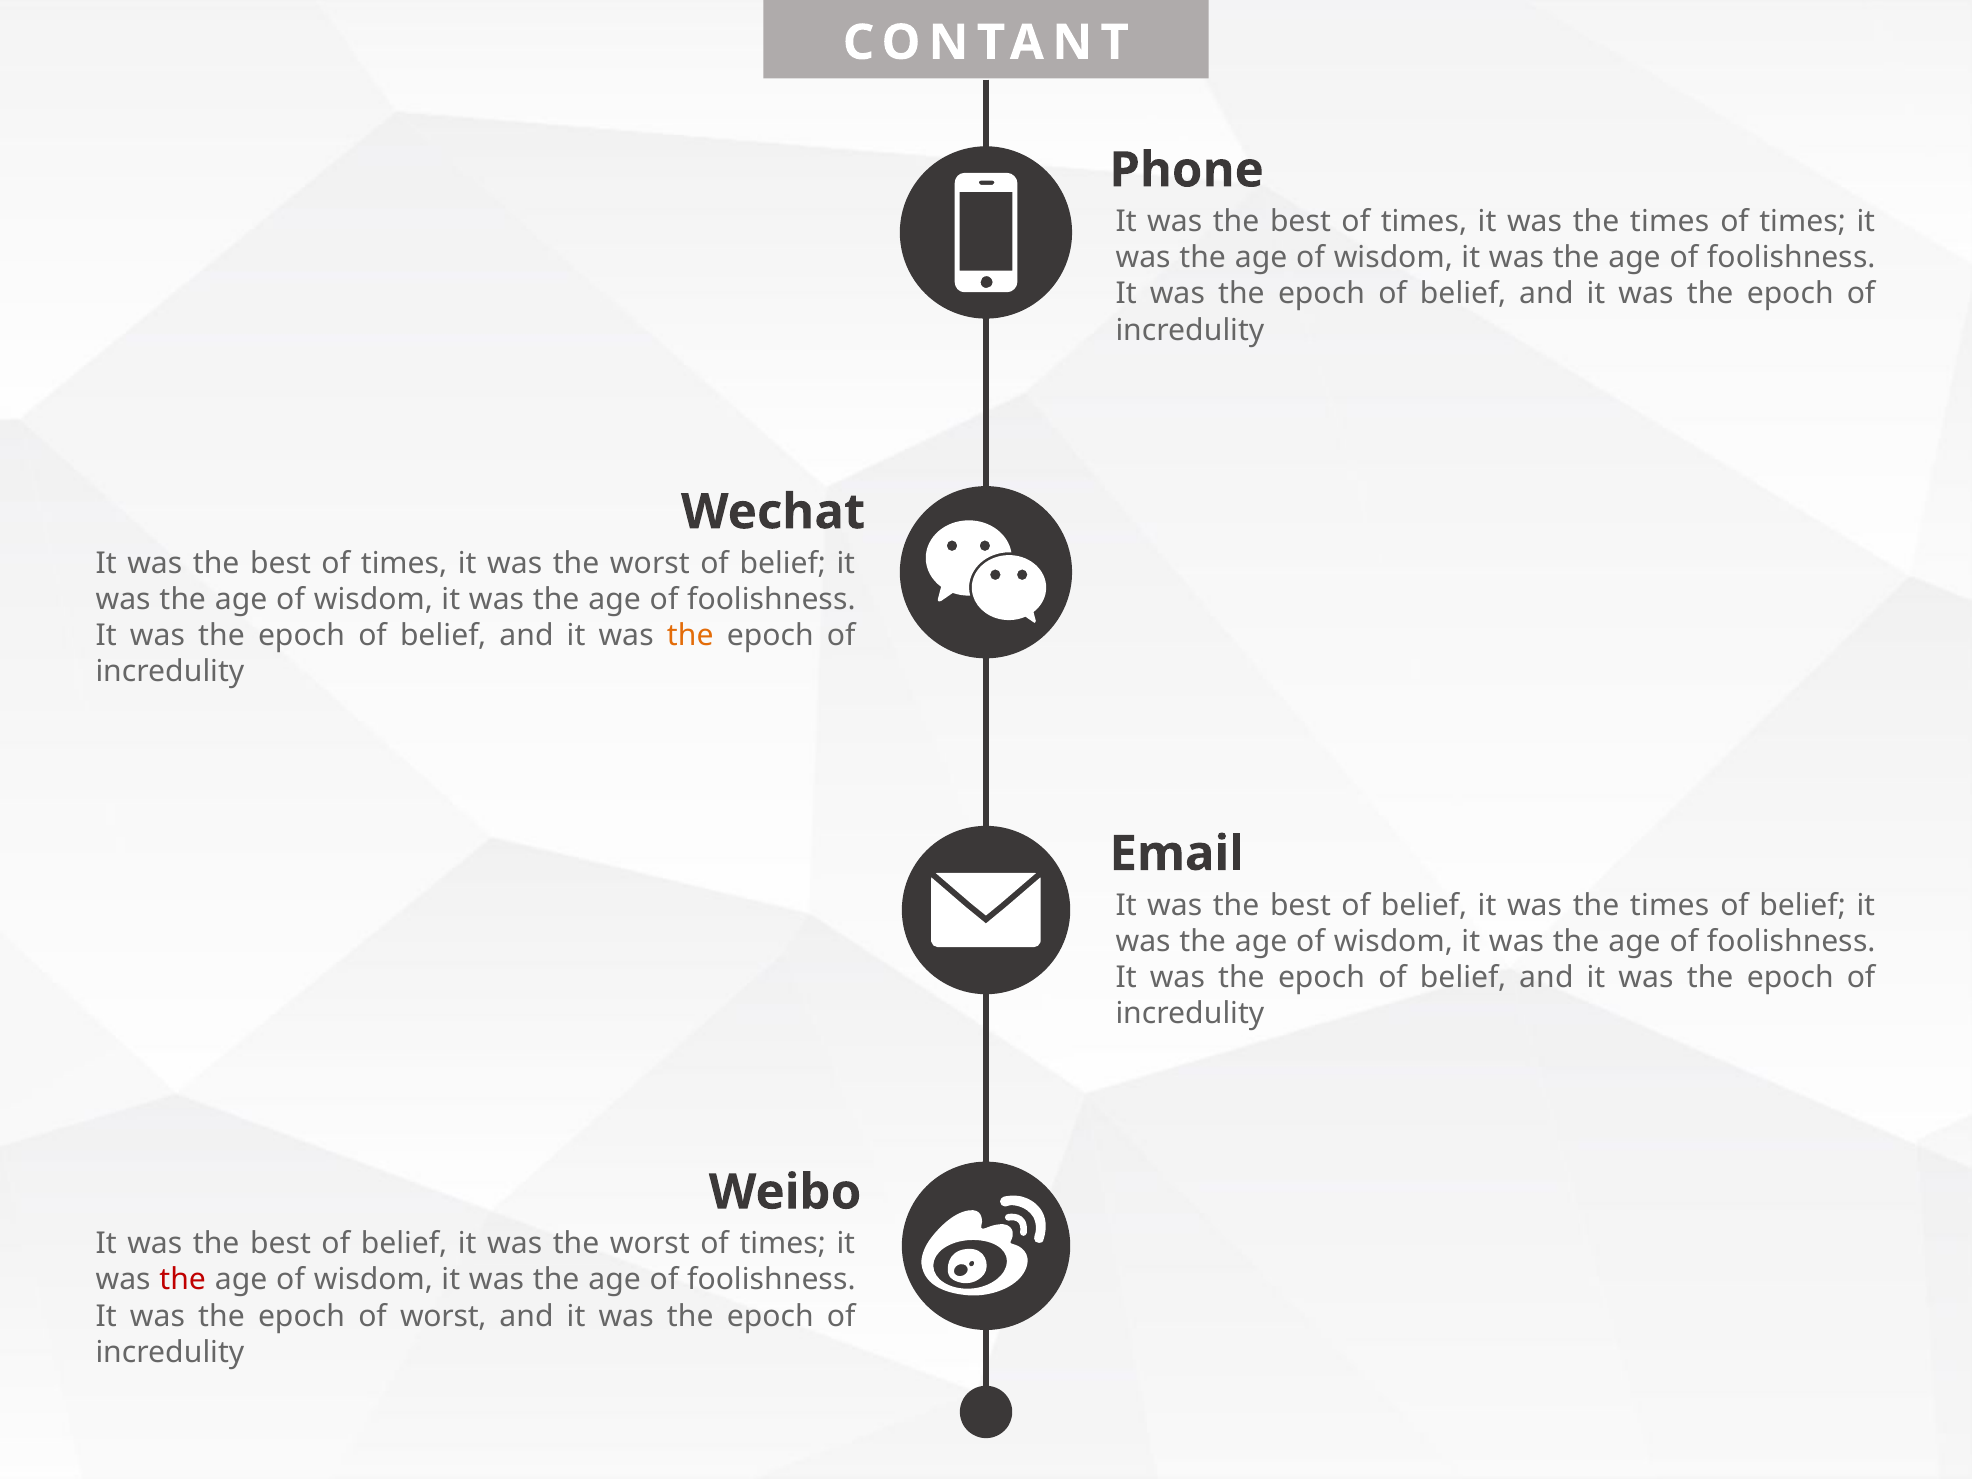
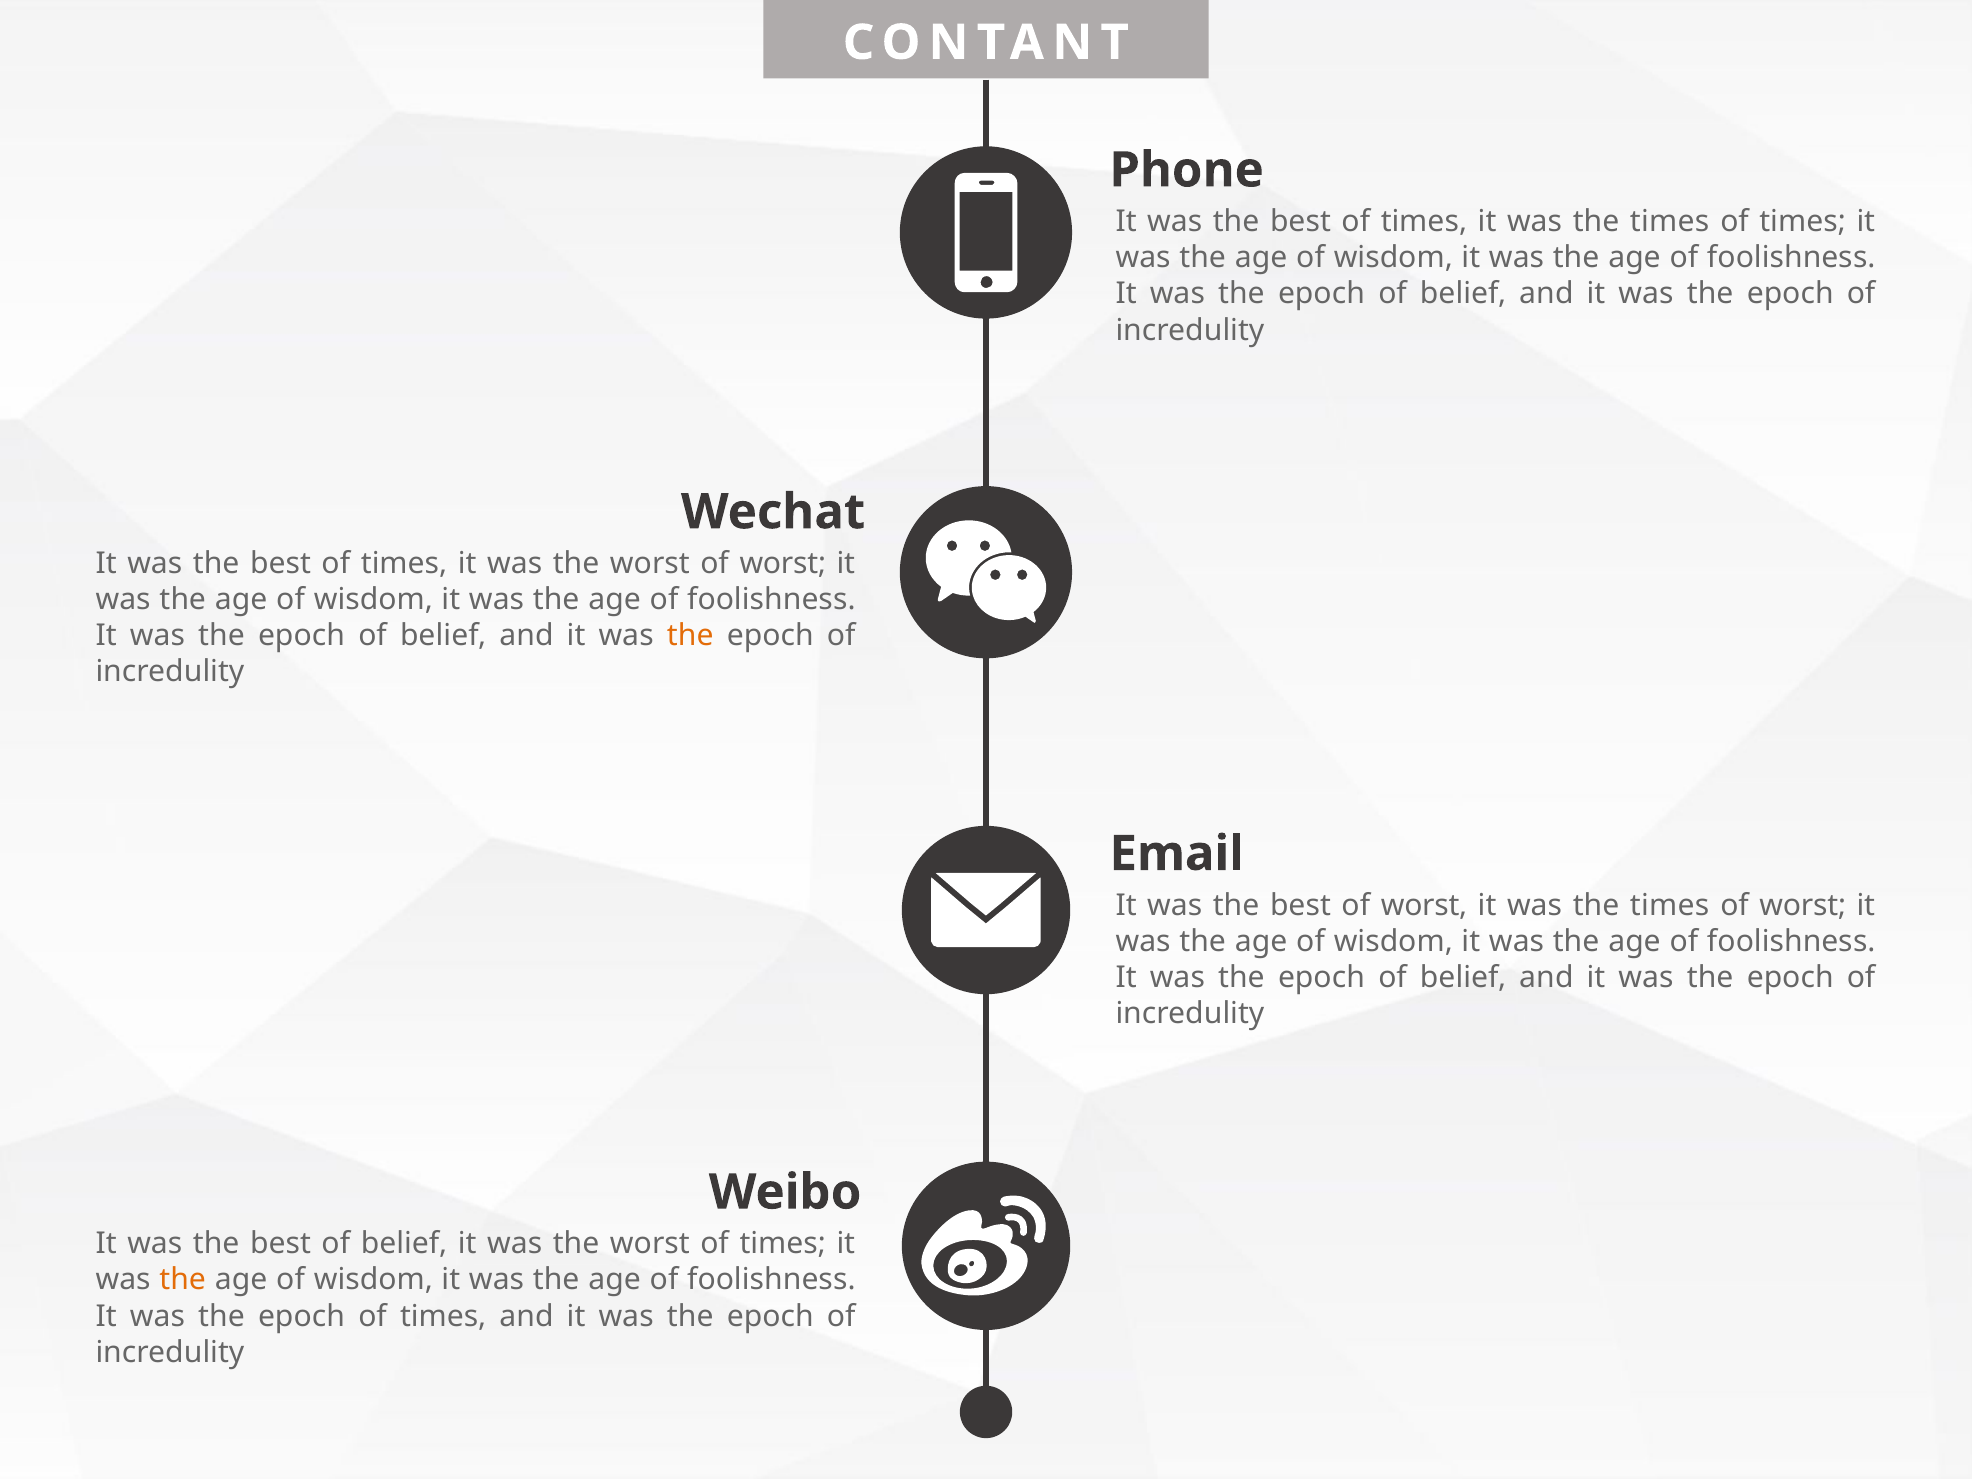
worst of belief: belief -> worst
belief at (1424, 905): belief -> worst
belief at (1803, 905): belief -> worst
the at (183, 1280) colour: red -> orange
epoch of worst: worst -> times
